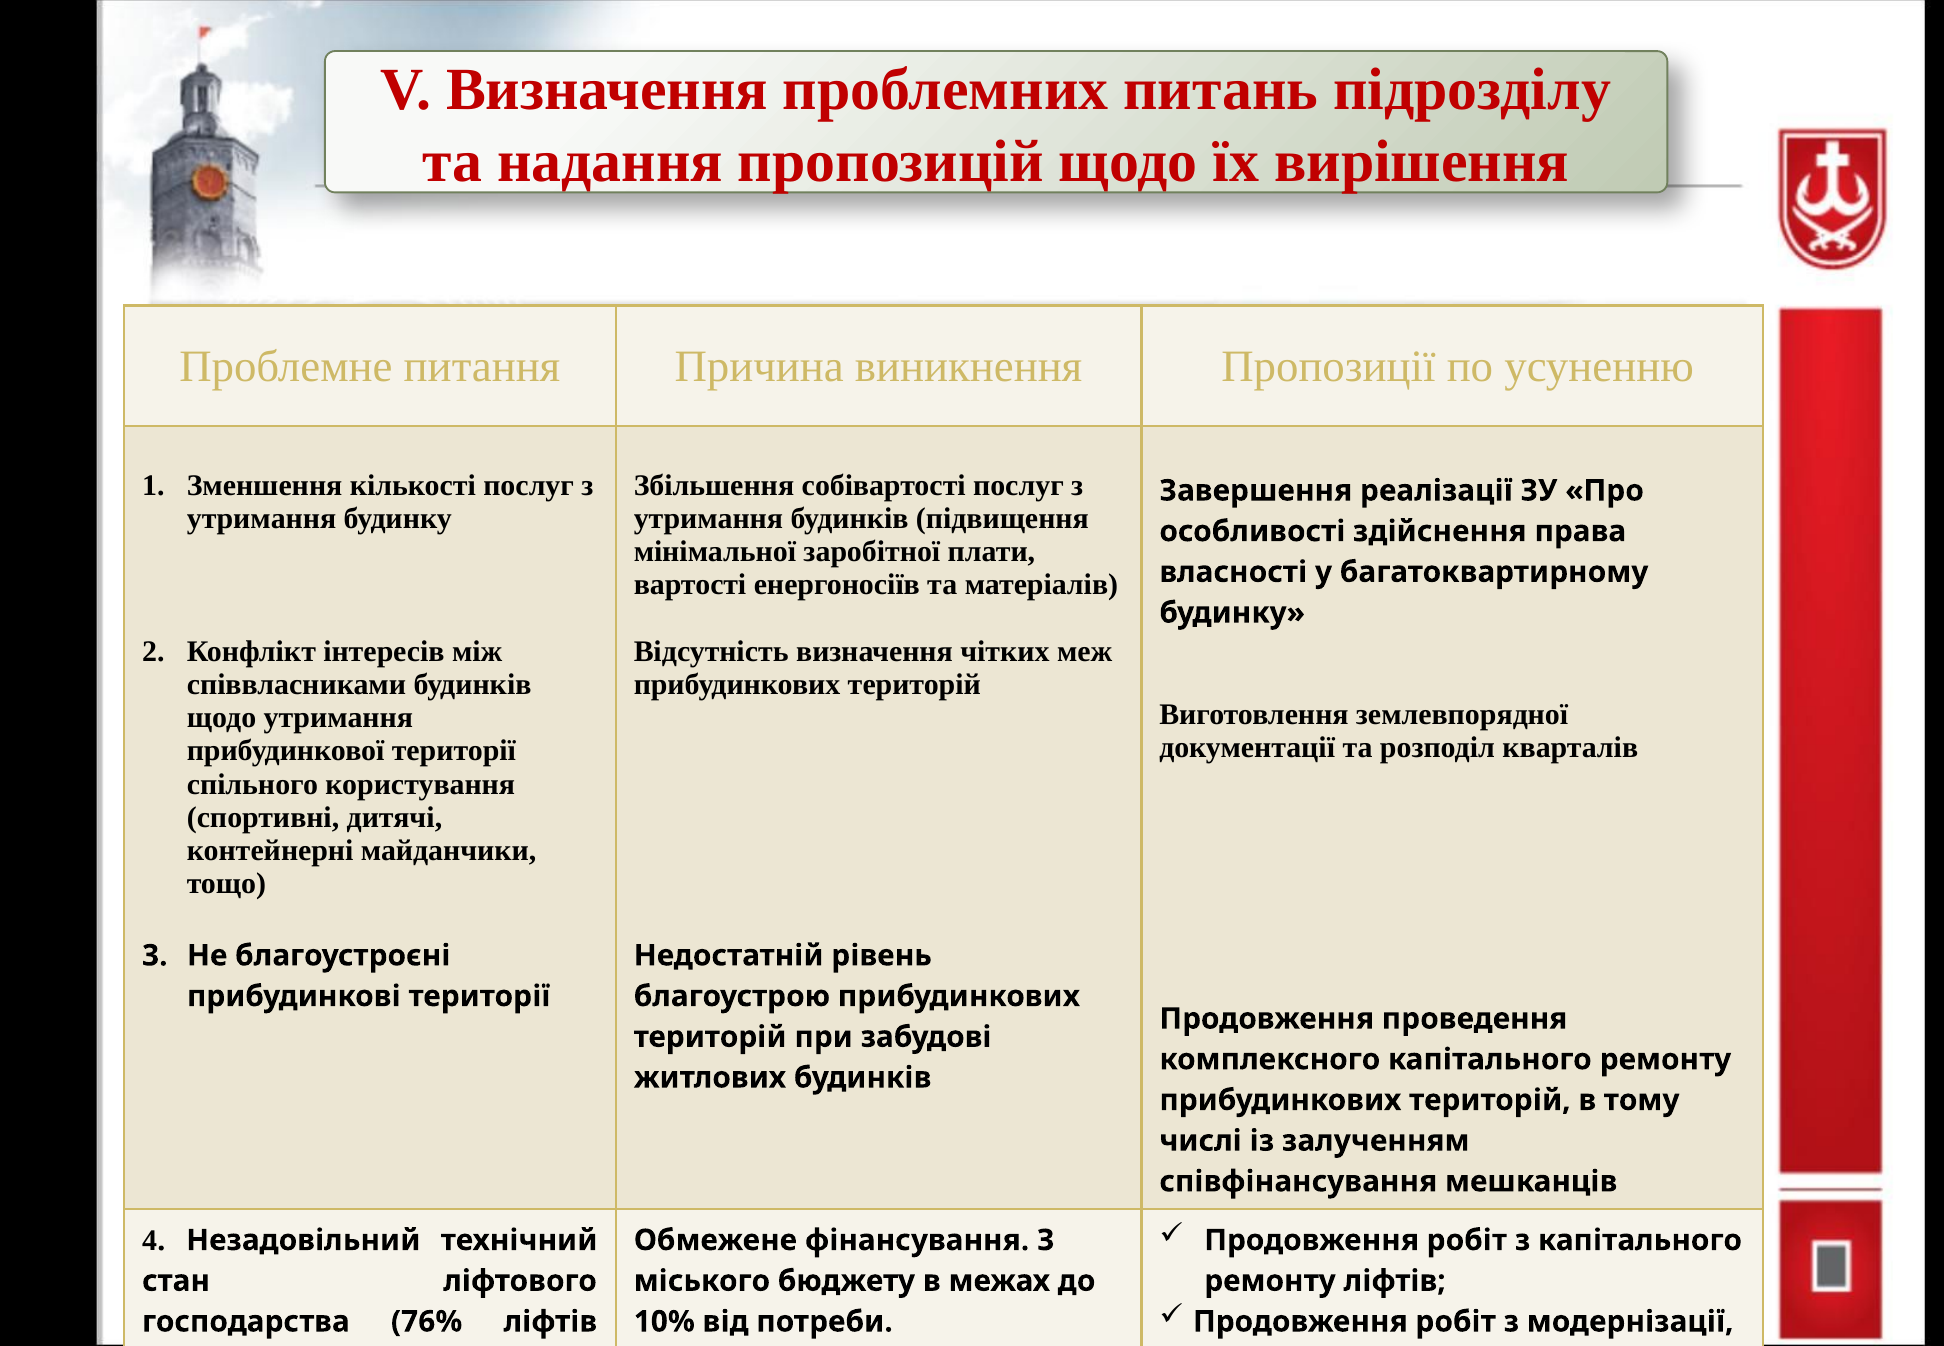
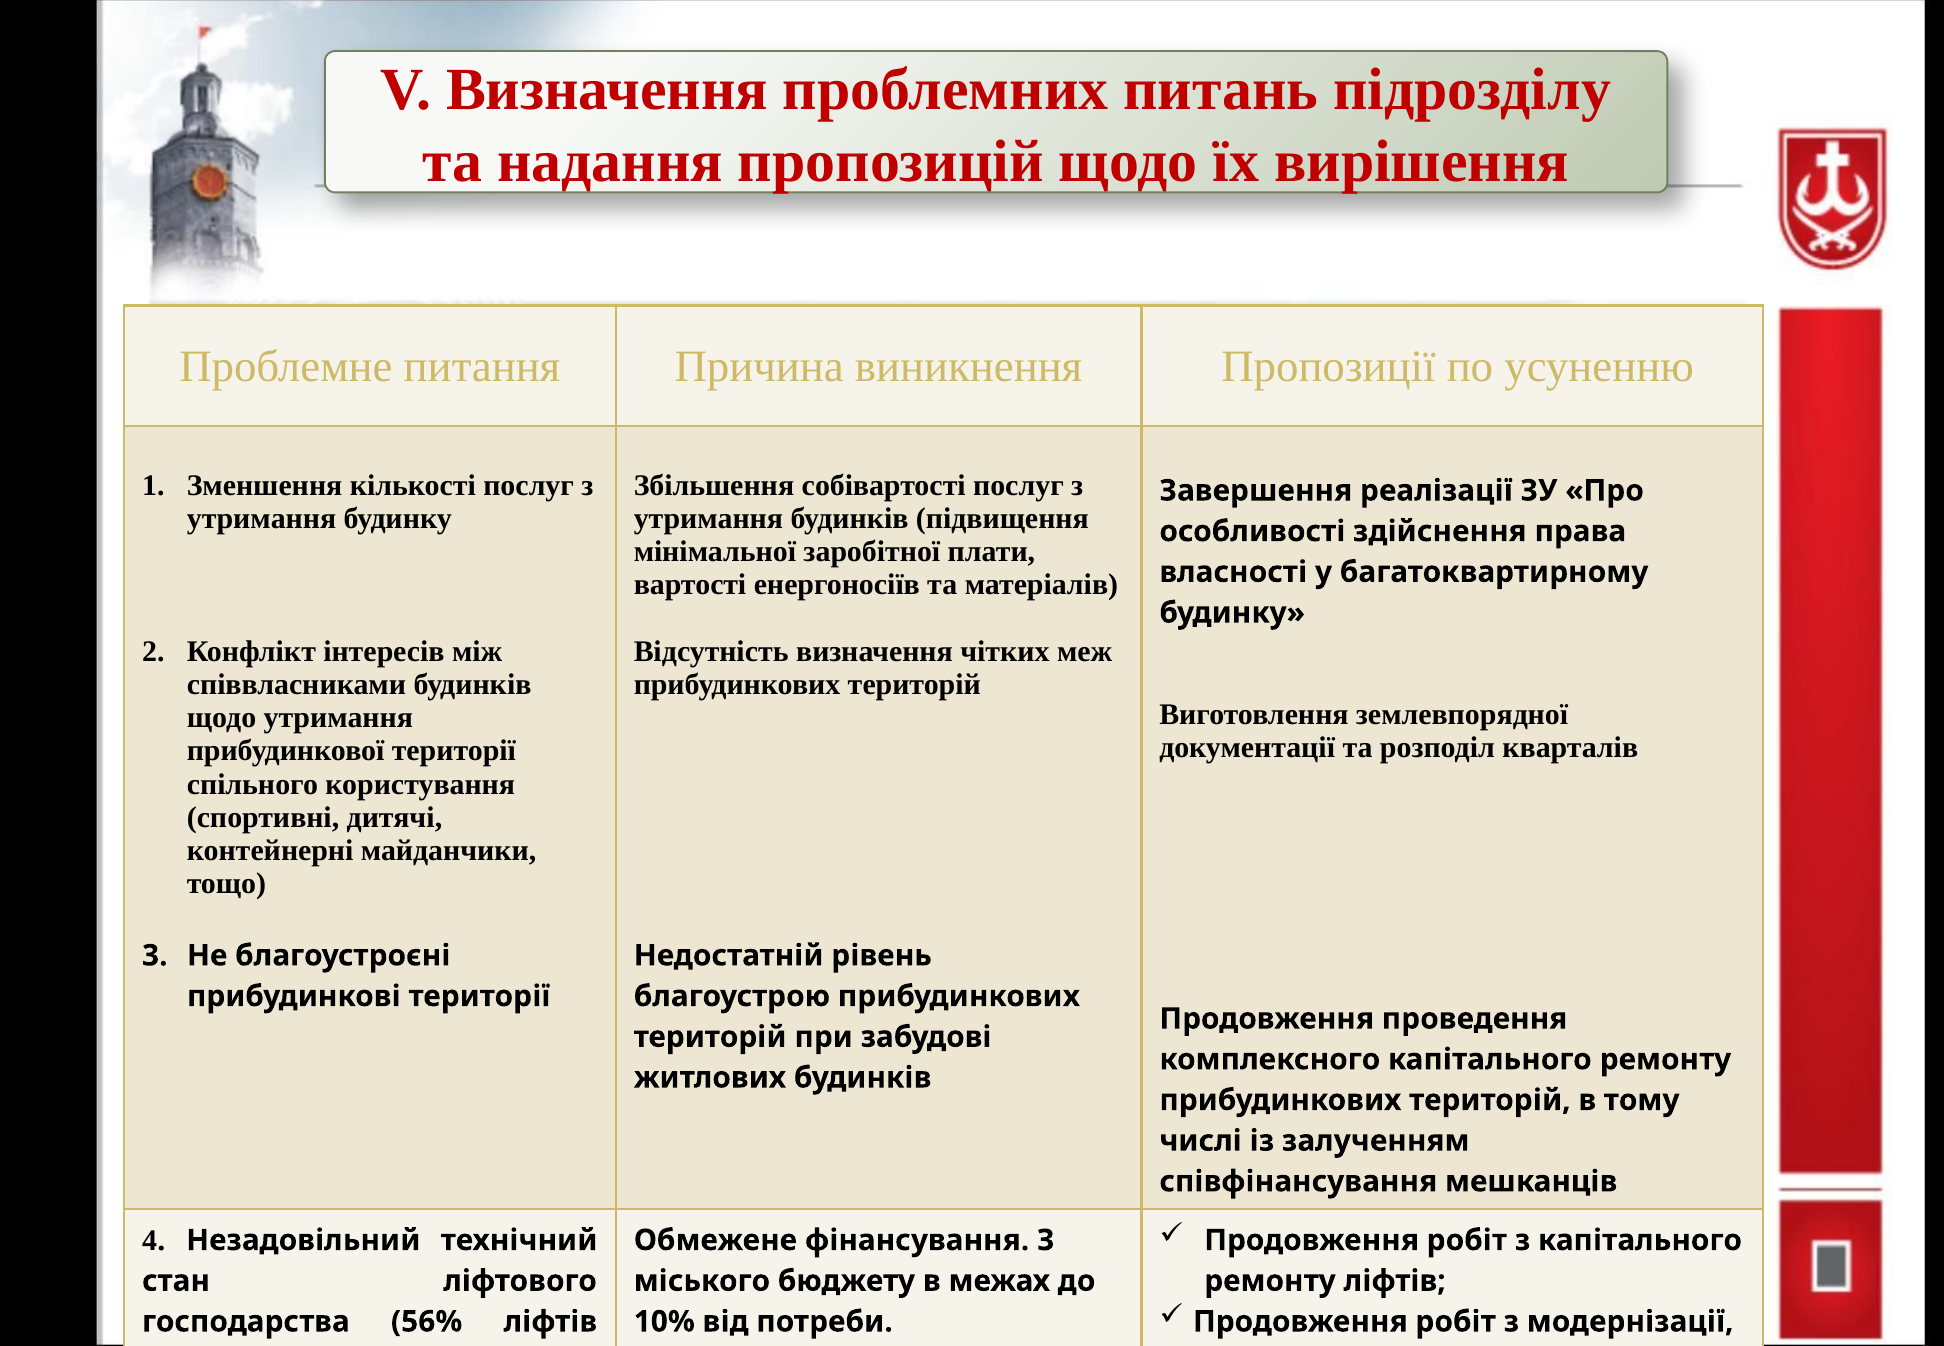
76%: 76% -> 56%
